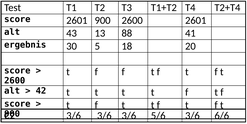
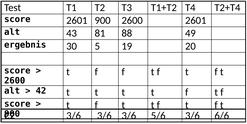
13: 13 -> 81
41: 41 -> 49
18: 18 -> 19
